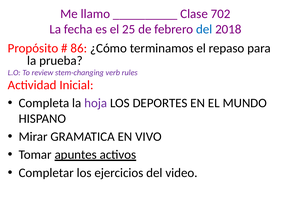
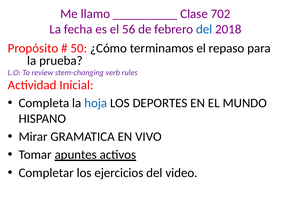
25: 25 -> 56
86: 86 -> 50
hoja colour: purple -> blue
